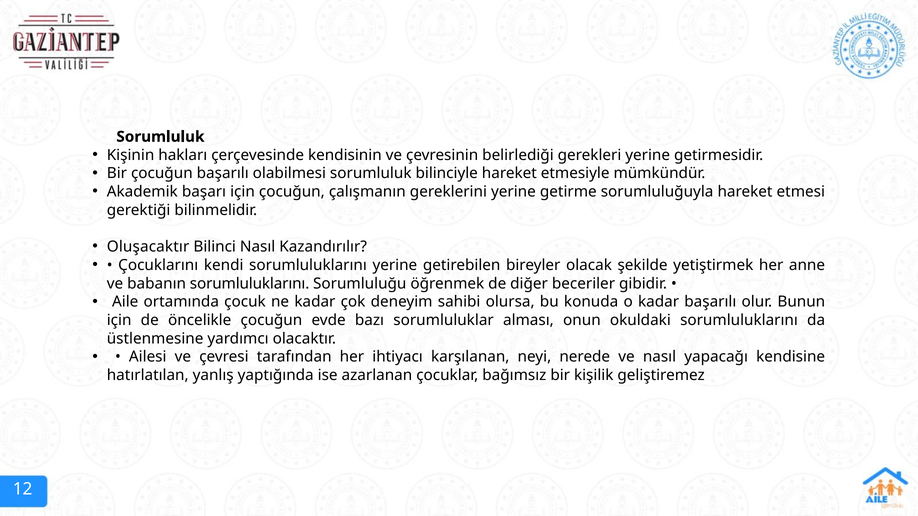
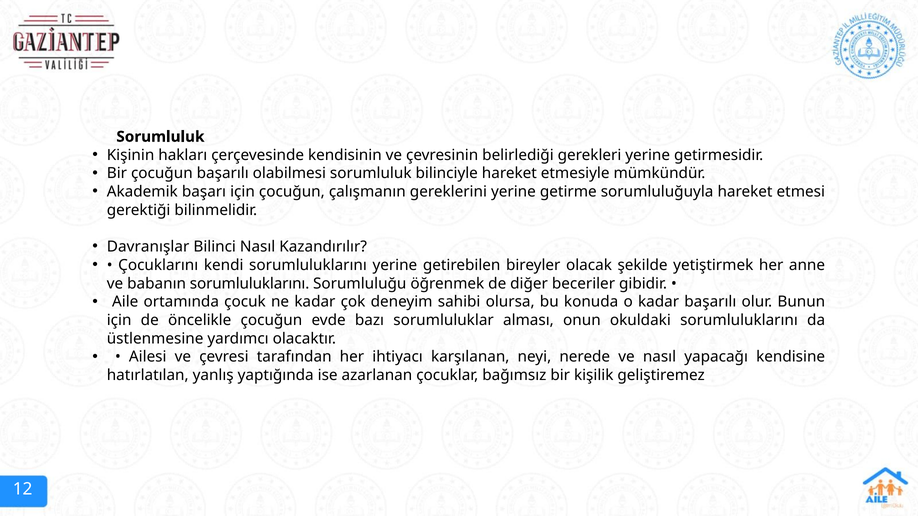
Oluşacaktır: Oluşacaktır -> Davranışlar
